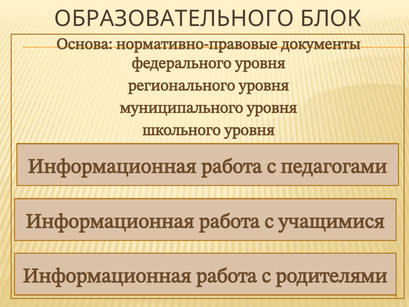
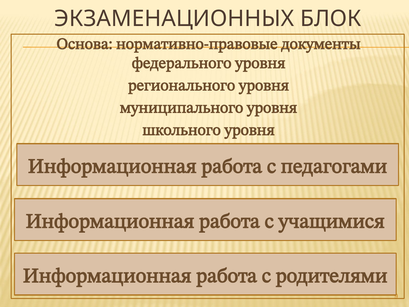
ОБРАЗОВАТЕЛЬНОГО: ОБРАЗОВАТЕЛЬНОГО -> ЭКЗАМЕНАЦИОННЫХ
